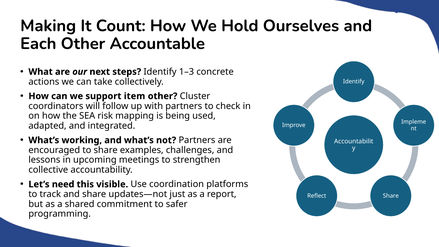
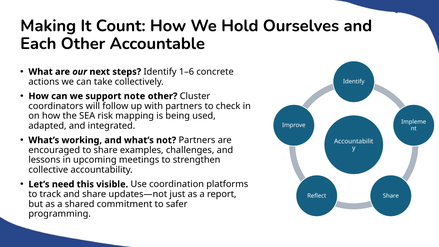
1–3: 1–3 -> 1–6
item: item -> note
